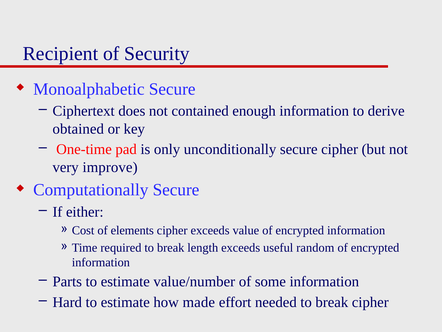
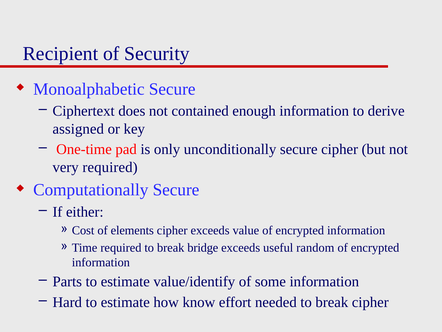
obtained: obtained -> assigned
very improve: improve -> required
length: length -> bridge
value/number: value/number -> value/identify
made: made -> know
